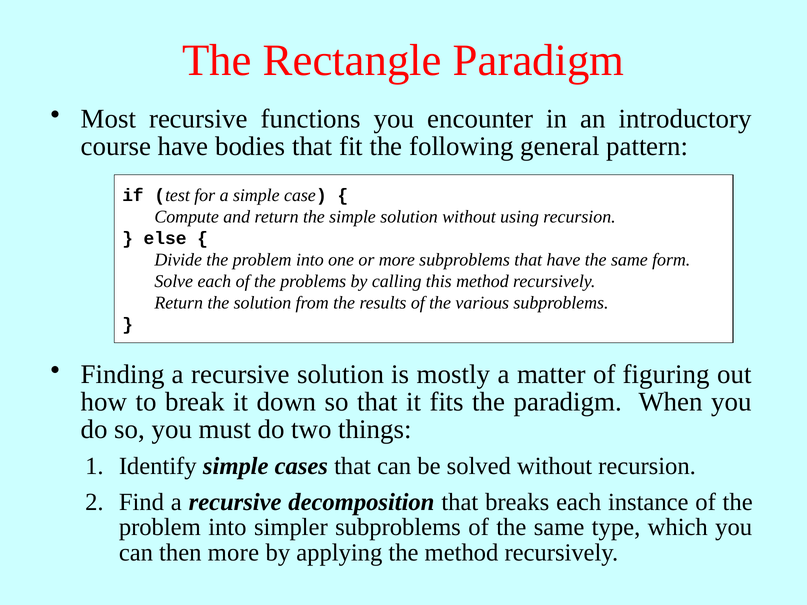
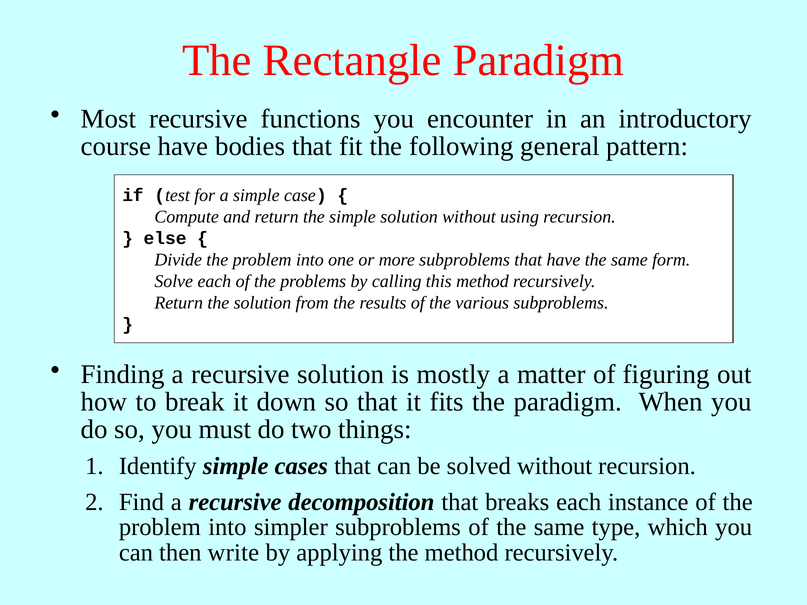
then more: more -> write
